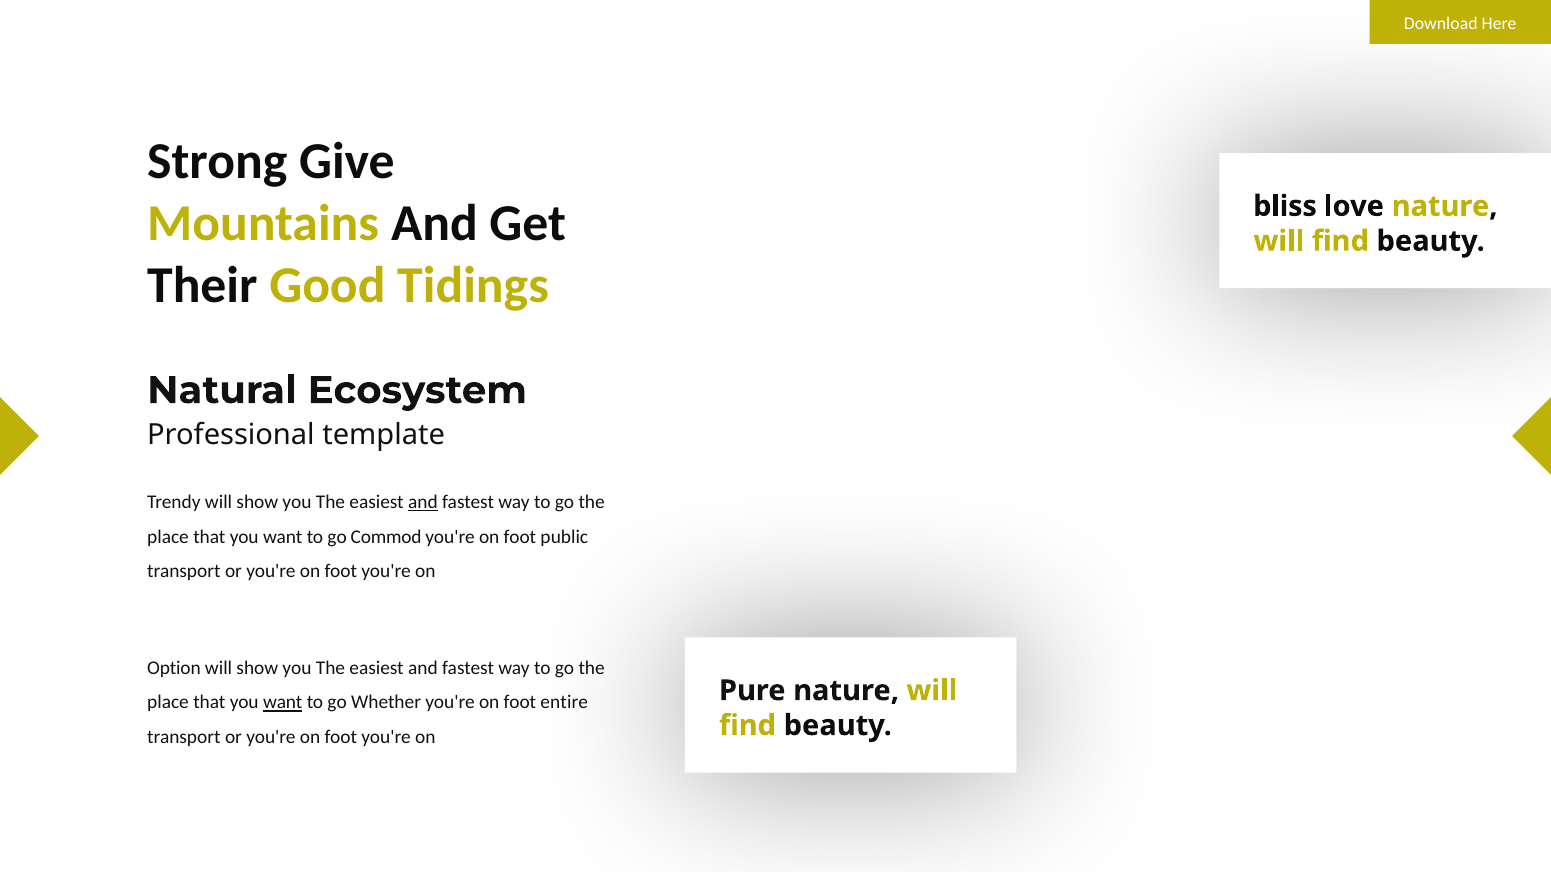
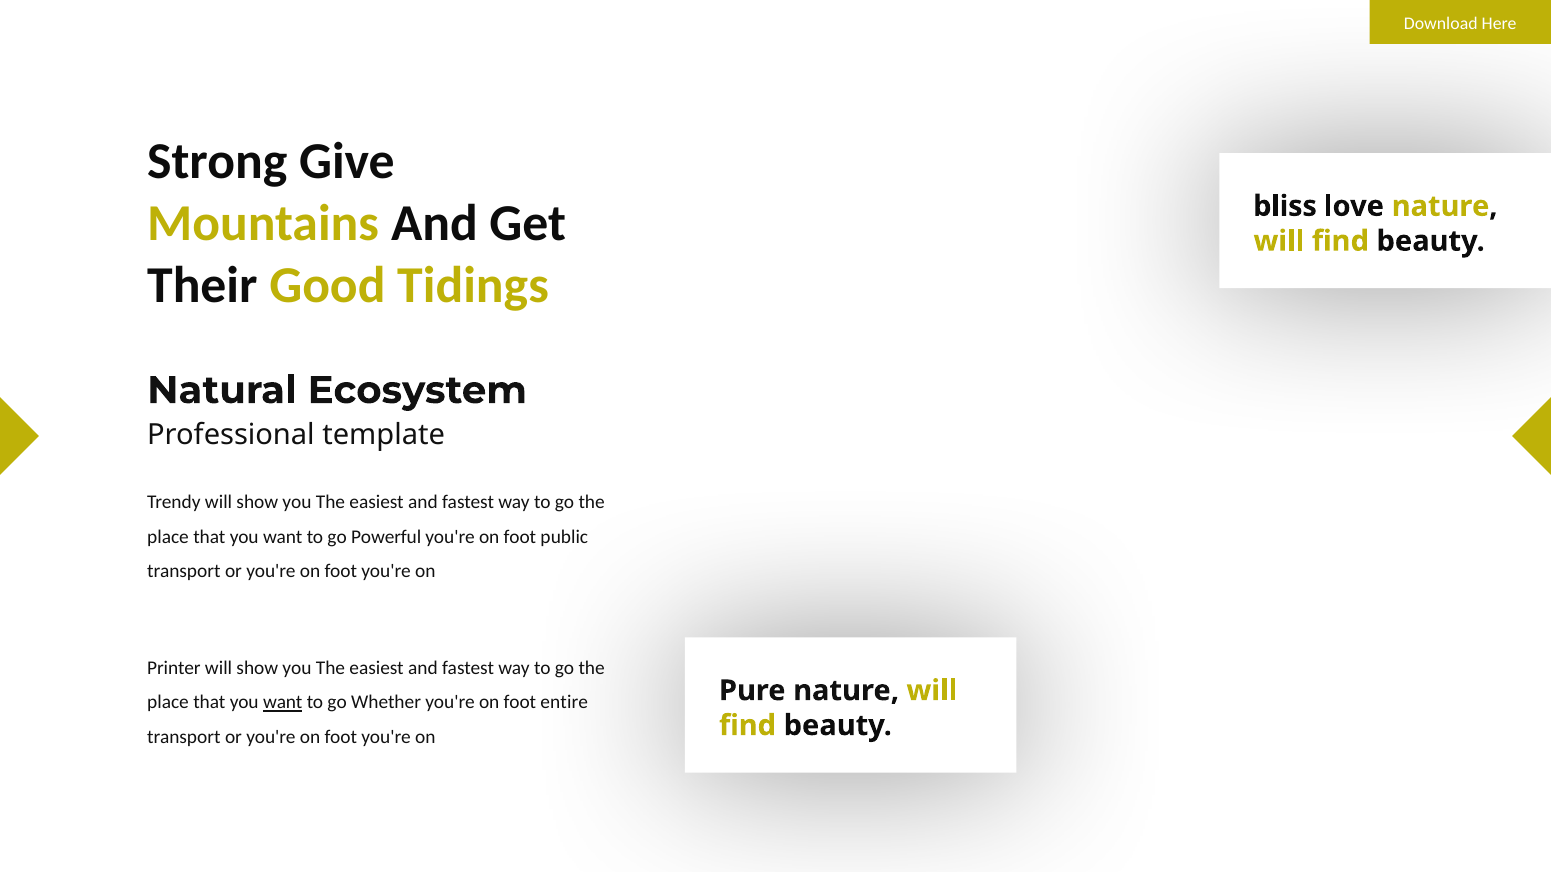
and at (423, 502) underline: present -> none
Commod: Commod -> Powerful
Option: Option -> Printer
